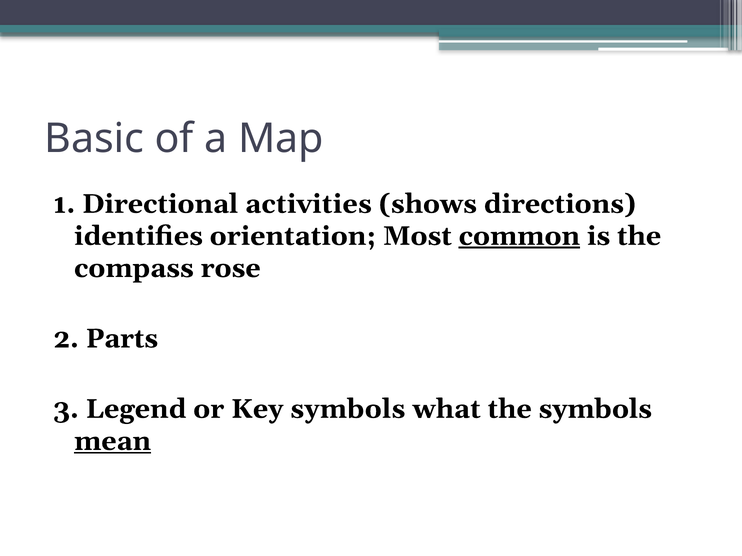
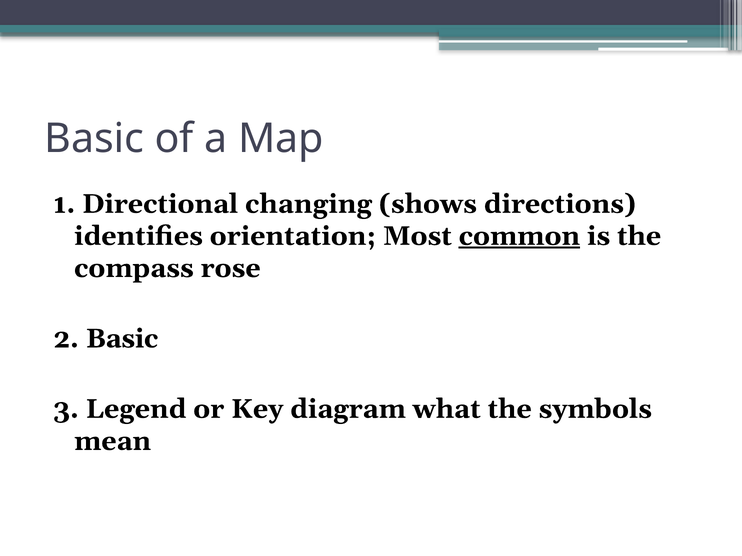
activities: activities -> changing
2 Parts: Parts -> Basic
Key symbols: symbols -> diagram
mean underline: present -> none
